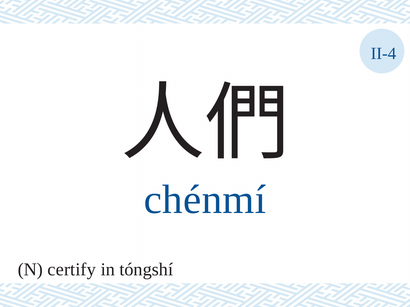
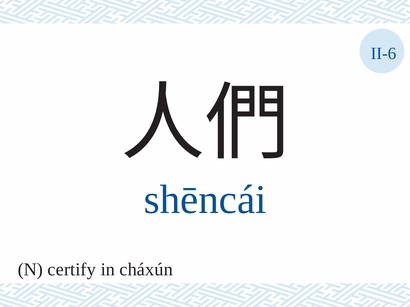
II-4: II-4 -> II-6
chénmí: chénmí -> shēncái
tóngshí: tóngshí -> cháxún
